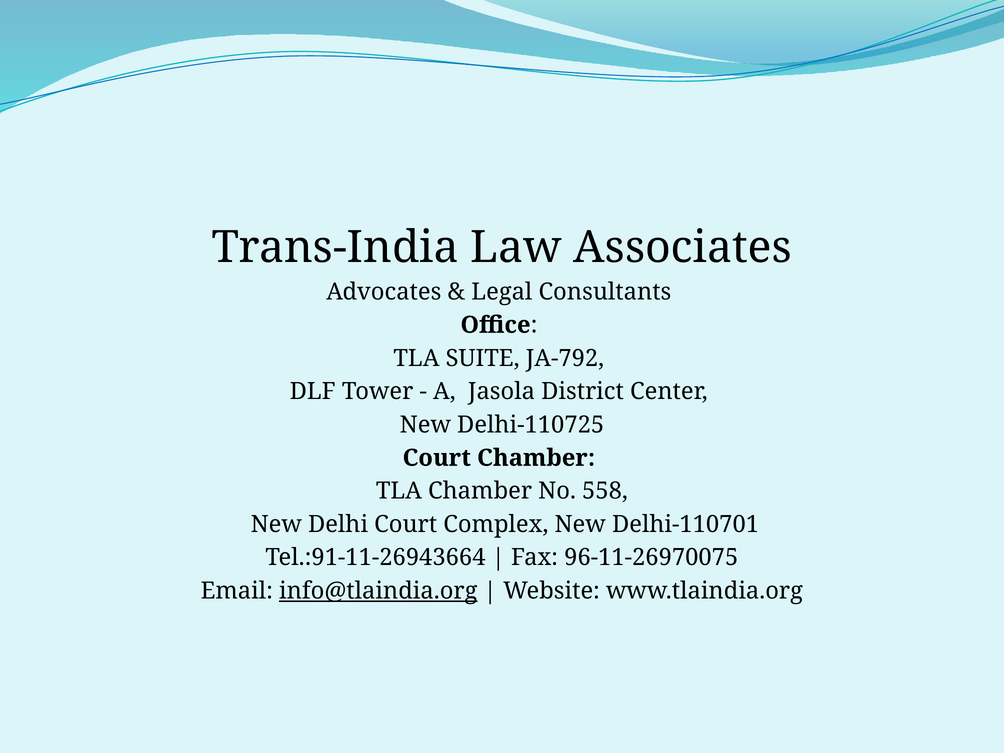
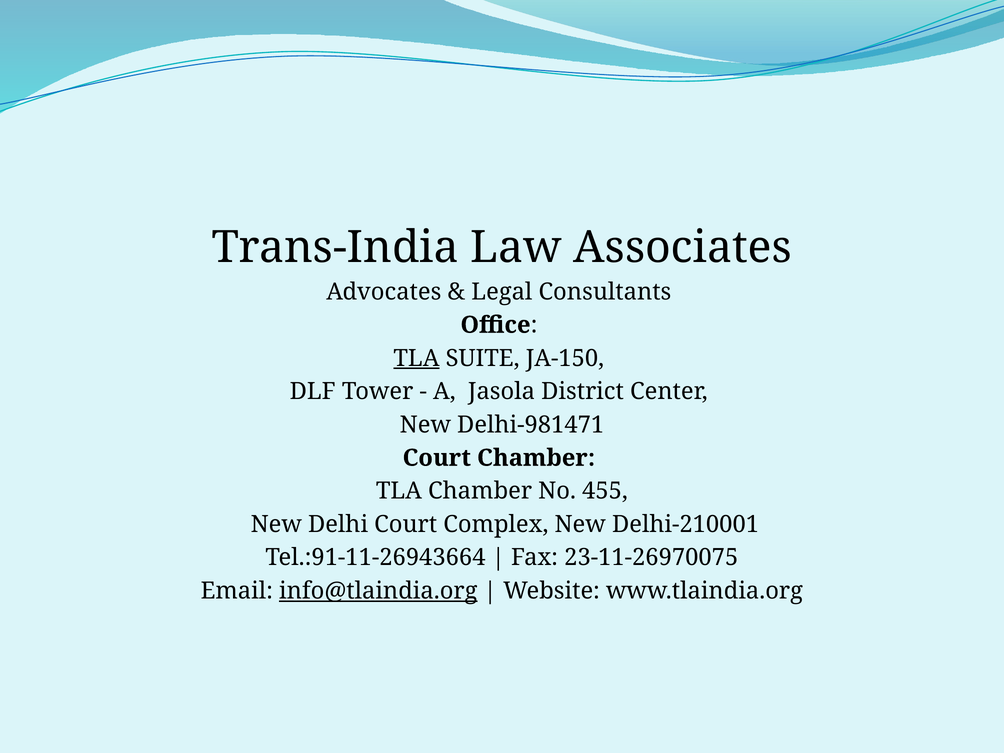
TLA at (416, 358) underline: none -> present
JA-792: JA-792 -> JA-150
Delhi-110725: Delhi-110725 -> Delhi-981471
558: 558 -> 455
Delhi-110701: Delhi-110701 -> Delhi-210001
96-11-26970075: 96-11-26970075 -> 23-11-26970075
